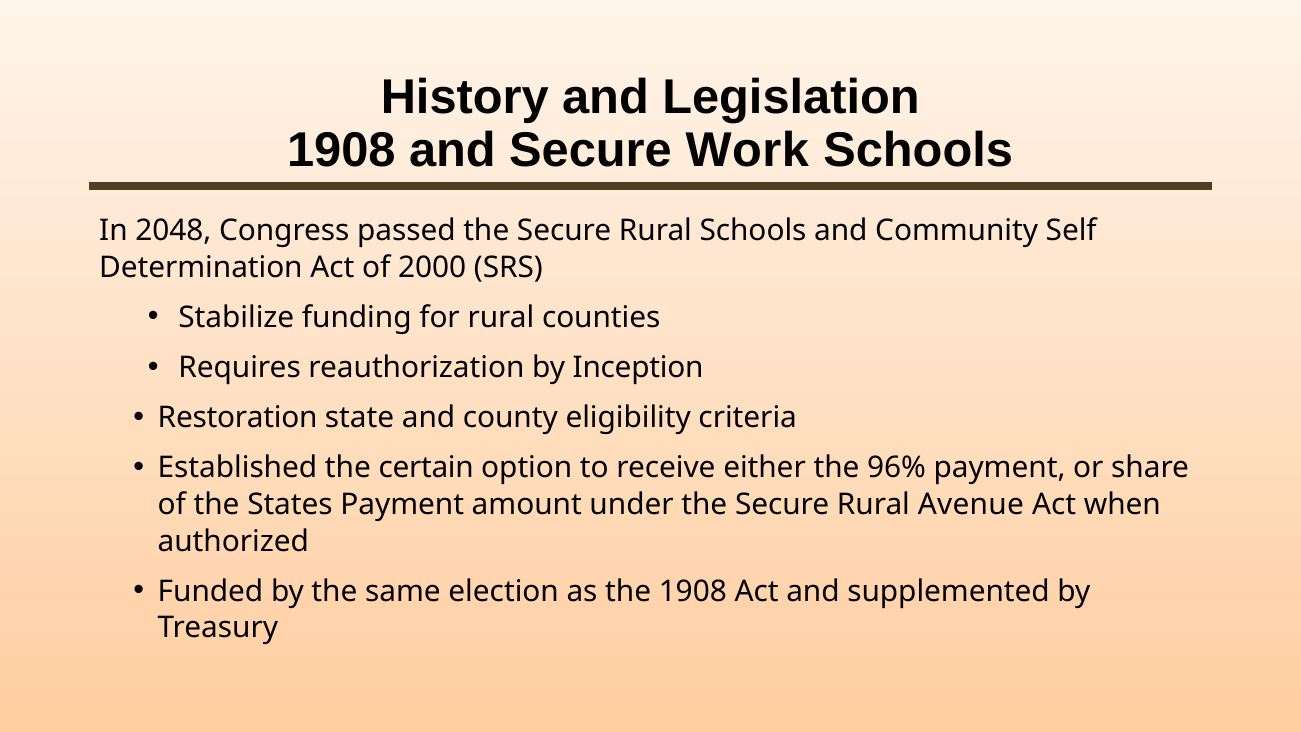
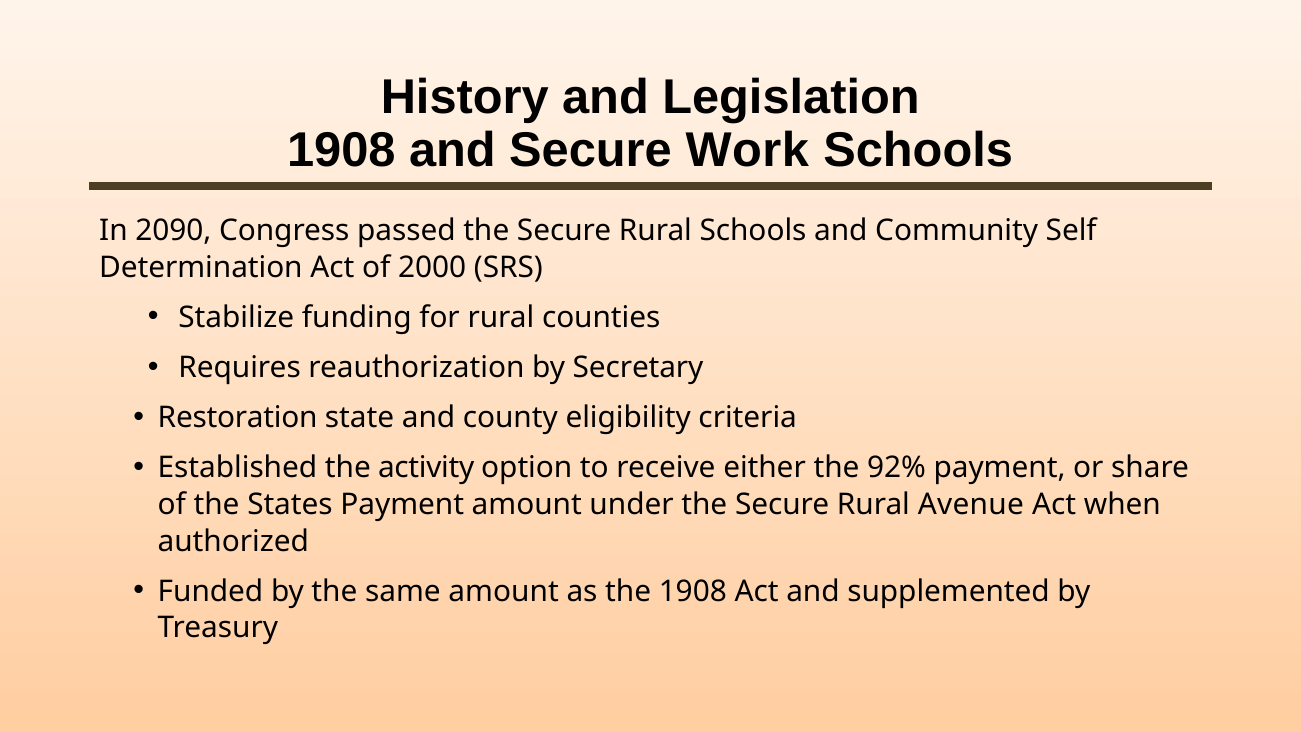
2048: 2048 -> 2090
Inception: Inception -> Secretary
certain: certain -> activity
96%: 96% -> 92%
same election: election -> amount
